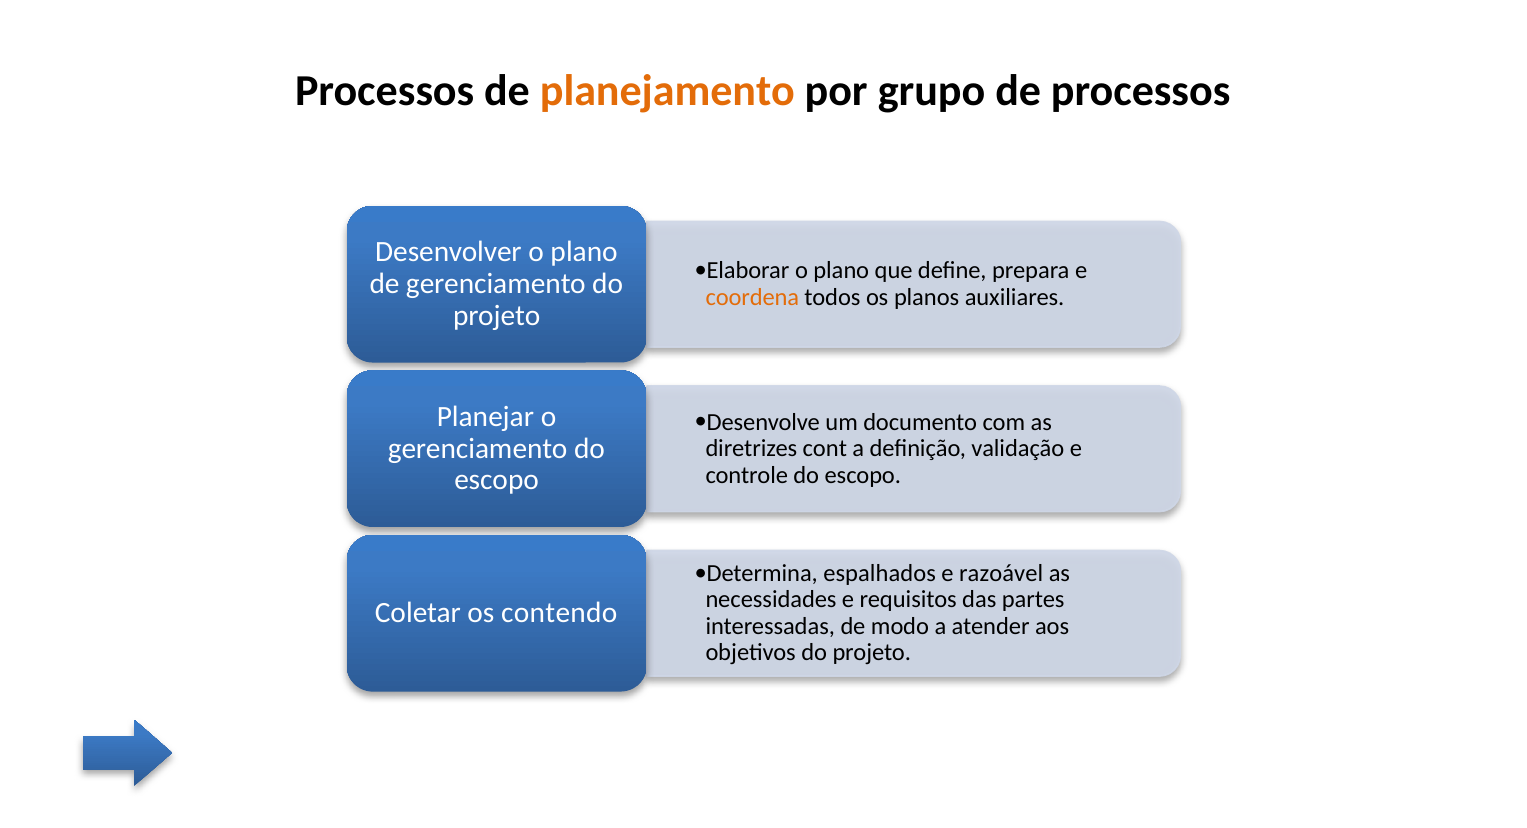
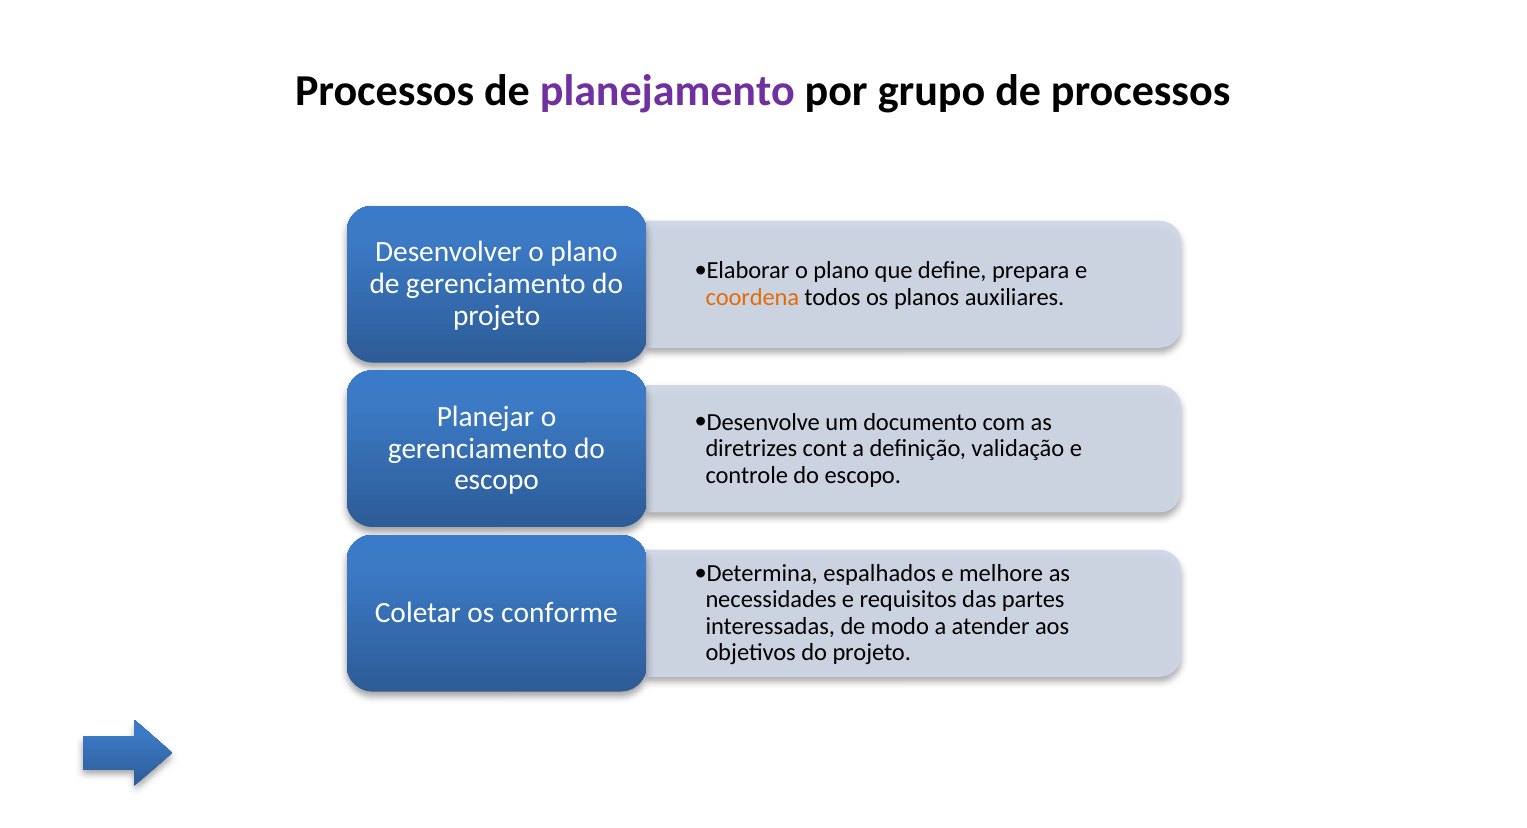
planejamento colour: orange -> purple
razoável: razoável -> melhore
contendo: contendo -> conforme
